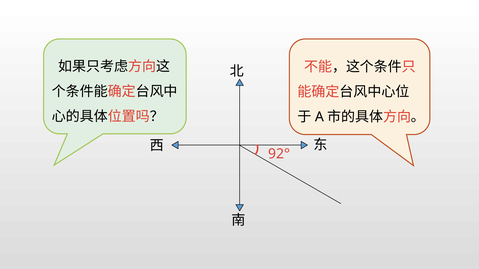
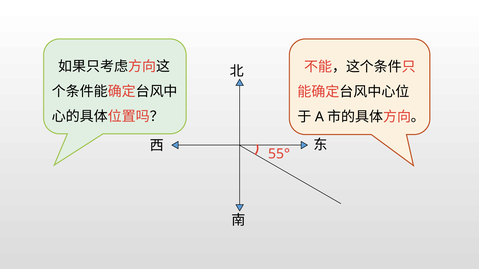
92°: 92° -> 55°
